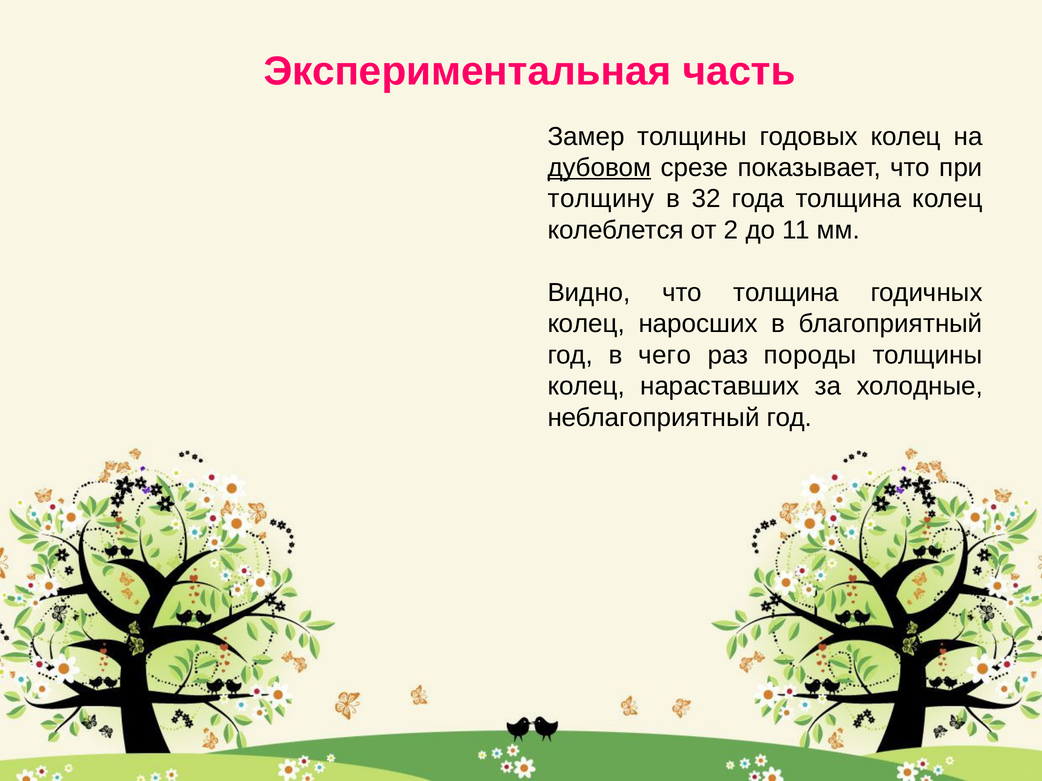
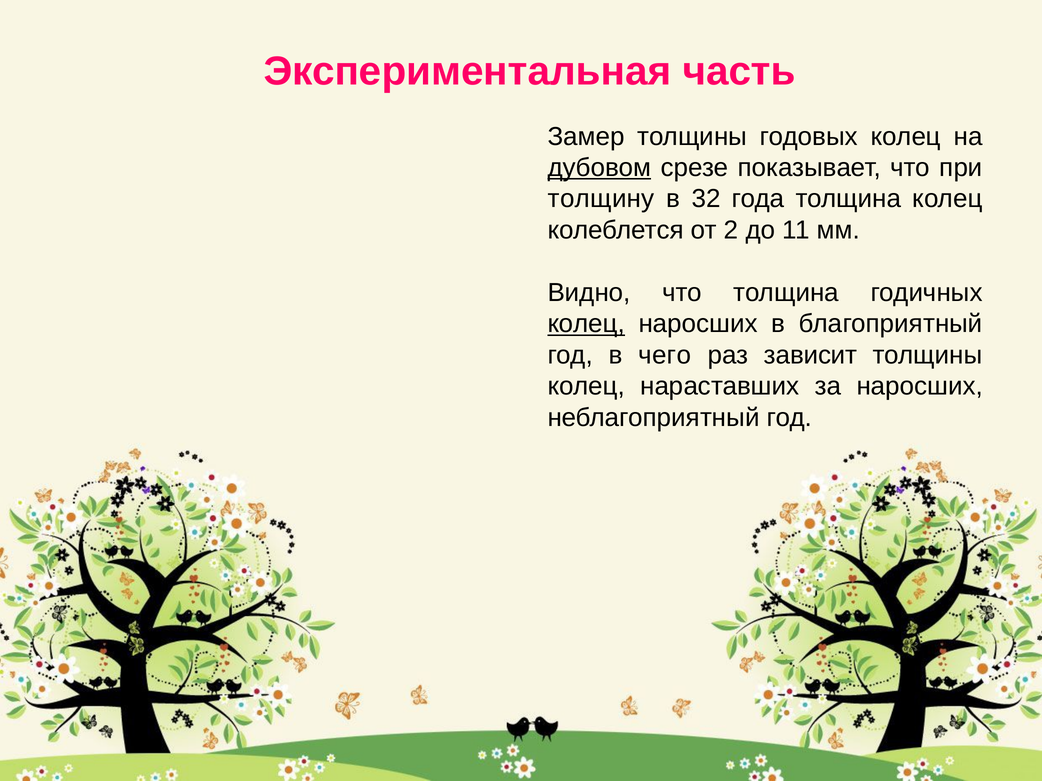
колец at (586, 324) underline: none -> present
породы: породы -> зависит
за холодные: холодные -> наросших
